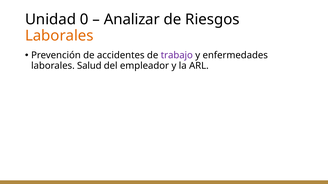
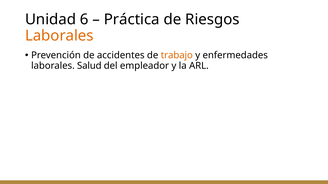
0: 0 -> 6
Analizar: Analizar -> Práctica
trabajo colour: purple -> orange
